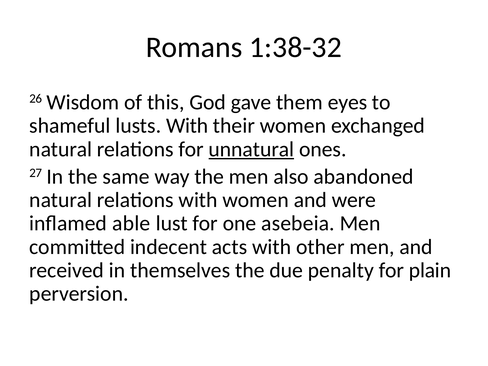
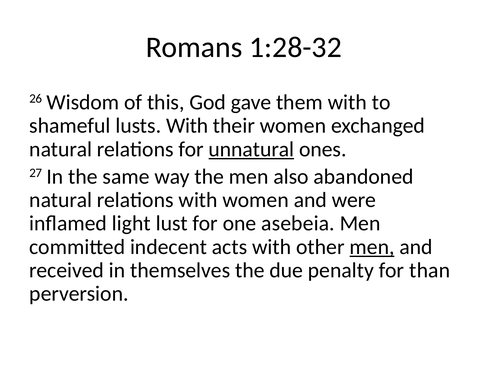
1:38-32: 1:38-32 -> 1:28-32
them eyes: eyes -> with
able: able -> light
men at (372, 247) underline: none -> present
plain: plain -> than
